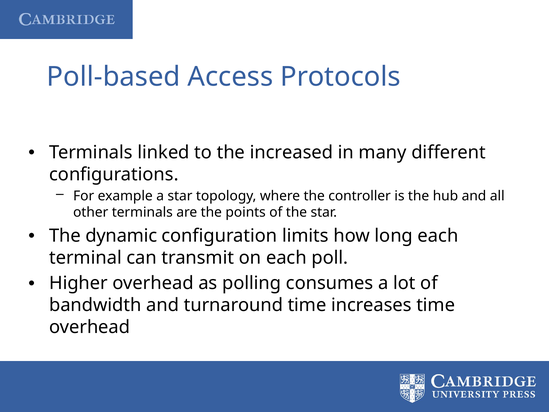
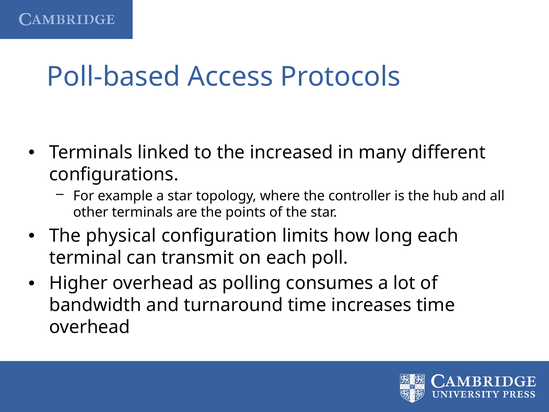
dynamic: dynamic -> physical
